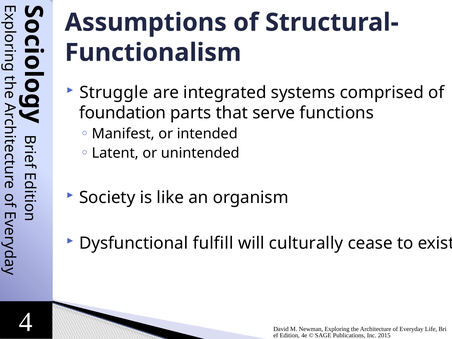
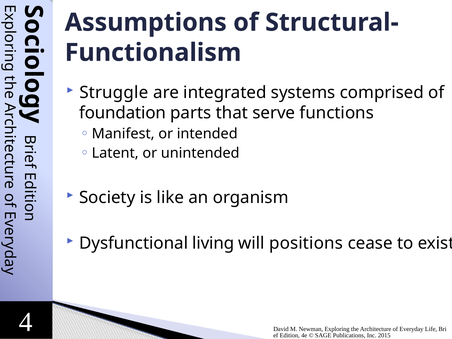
fulfill: fulfill -> living
culturally: culturally -> positions
